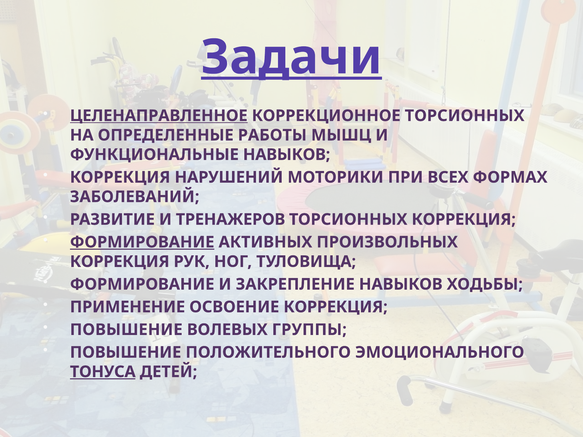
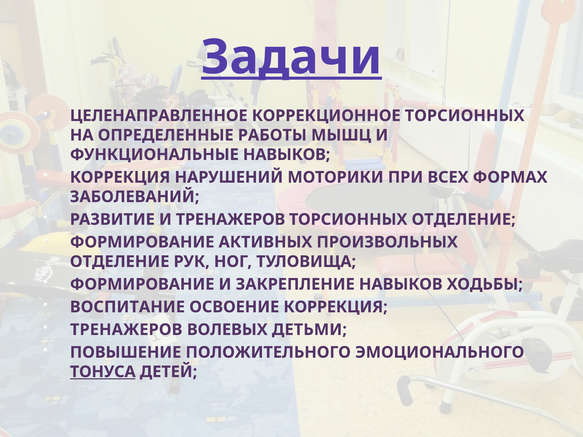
ЦЕЛЕНАПРАВЛЕННОЕ underline: present -> none
ТОРСИОННЫХ КОРРЕКЦИЯ: КОРРЕКЦИЯ -> ОТДЕЛЕНИЕ
ФОРМИРОВАНИЕ at (142, 242) underline: present -> none
КОРРЕКЦИЯ at (120, 262): КОРРЕКЦИЯ -> ОТДЕЛЕНИЕ
ПРИМЕНЕНИЕ: ПРИМЕНЕНИЕ -> ВОСПИТАНИЕ
ПОВЫШЕНИЕ at (126, 330): ПОВЫШЕНИЕ -> ТРЕНАЖЕРОВ
ГРУППЫ: ГРУППЫ -> ДЕТЬМИ
